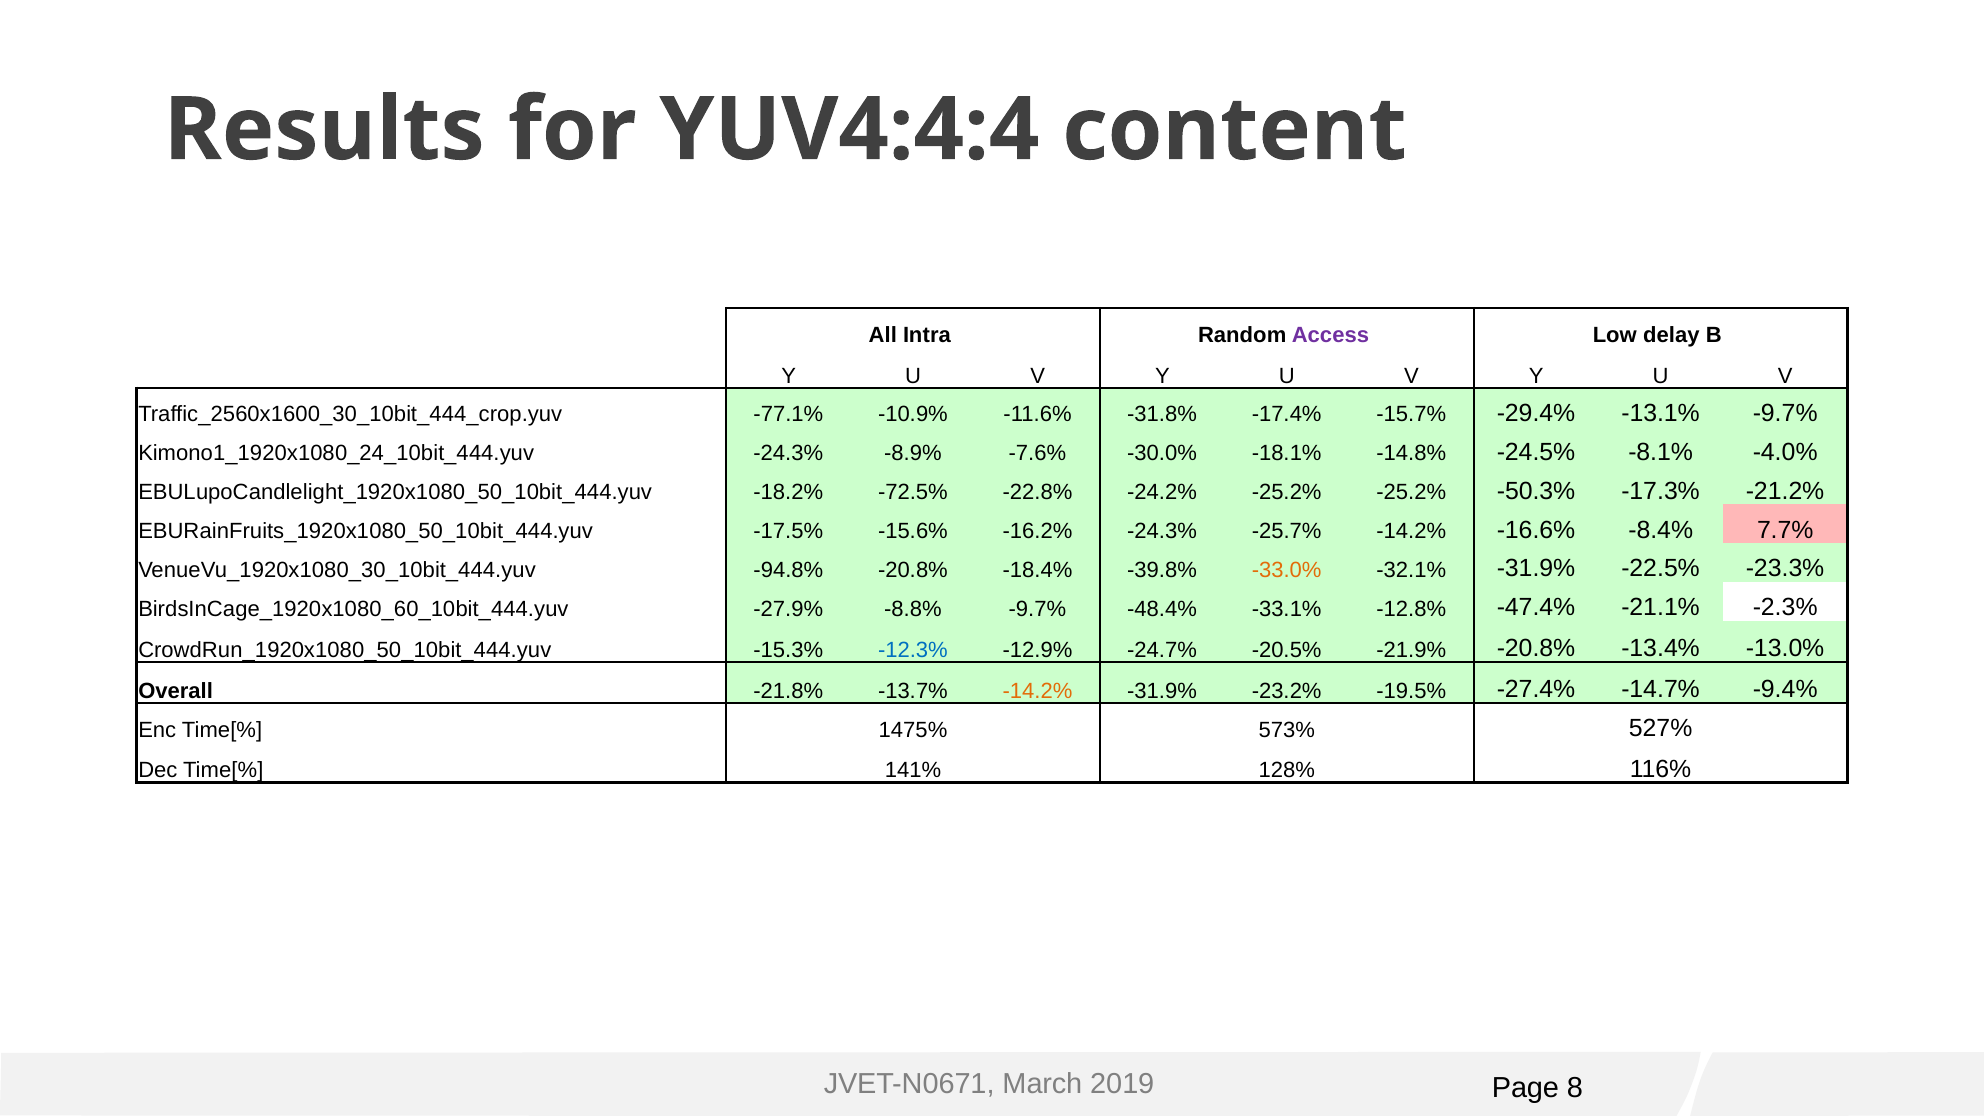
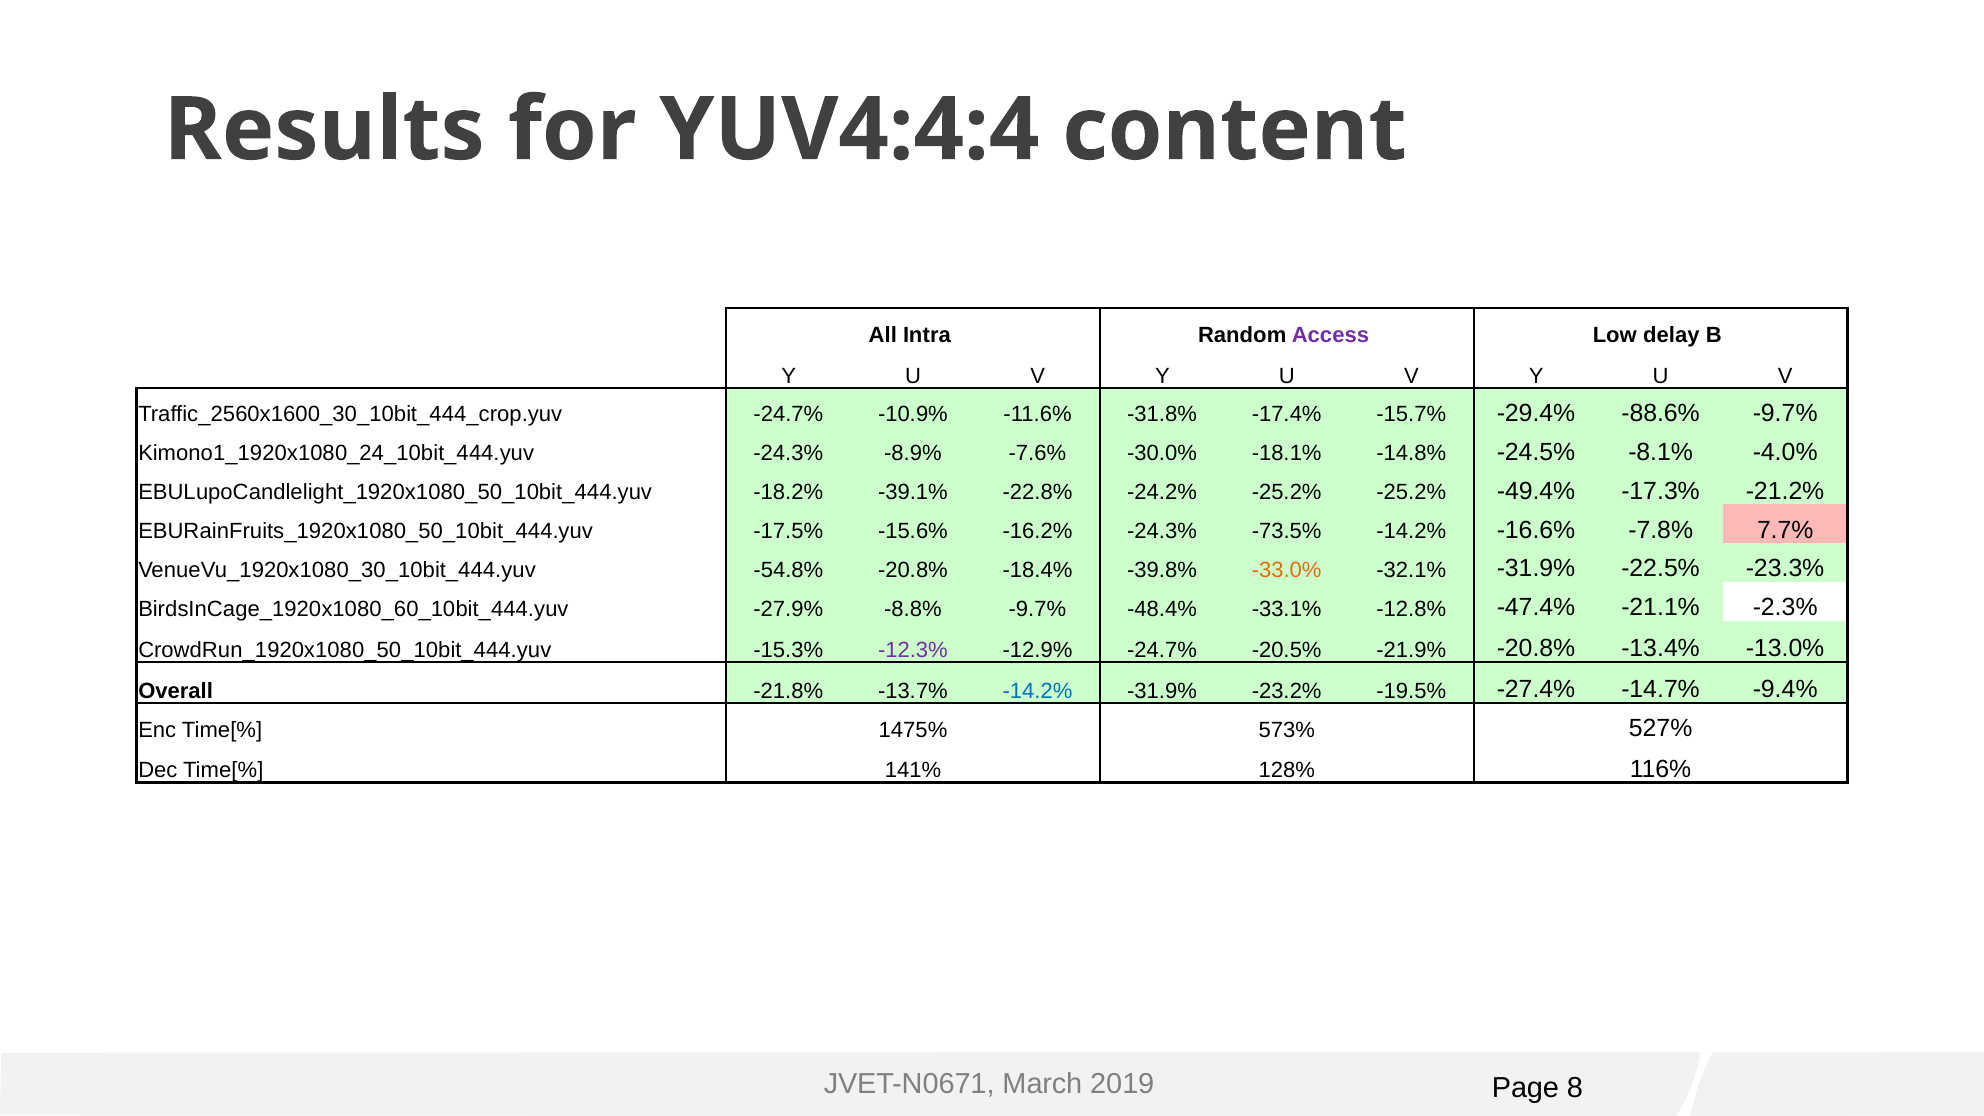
-77.1% at (788, 415): -77.1% -> -24.7%
-13.1%: -13.1% -> -88.6%
-72.5%: -72.5% -> -39.1%
-50.3%: -50.3% -> -49.4%
-25.7%: -25.7% -> -73.5%
-8.4%: -8.4% -> -7.8%
-94.8%: -94.8% -> -54.8%
-12.3% colour: blue -> purple
-14.2% at (1038, 691) colour: orange -> blue
